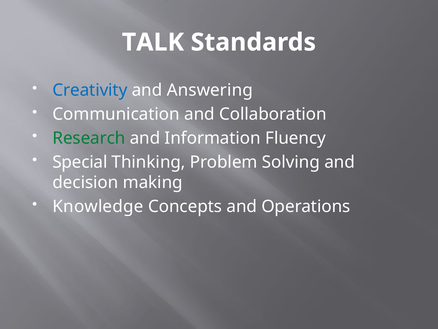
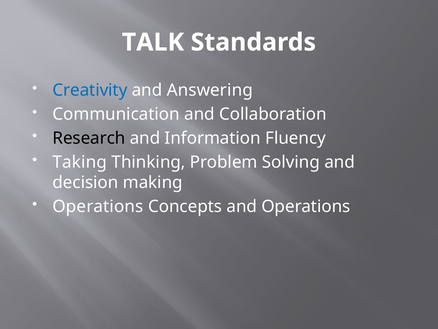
Research colour: green -> black
Special: Special -> Taking
Knowledge at (98, 206): Knowledge -> Operations
